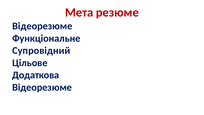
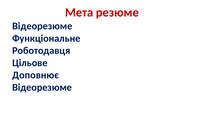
Супровідний: Супровідний -> Роботодавця
Додаткова: Додаткова -> Доповнює
